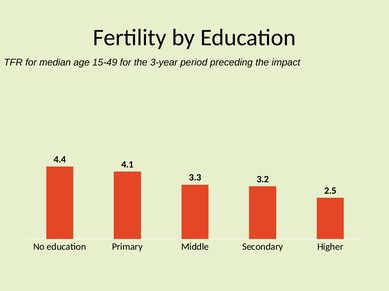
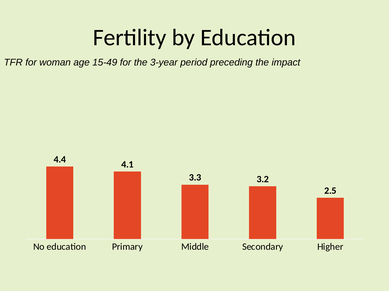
median: median -> woman
